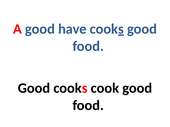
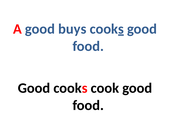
have: have -> buys
